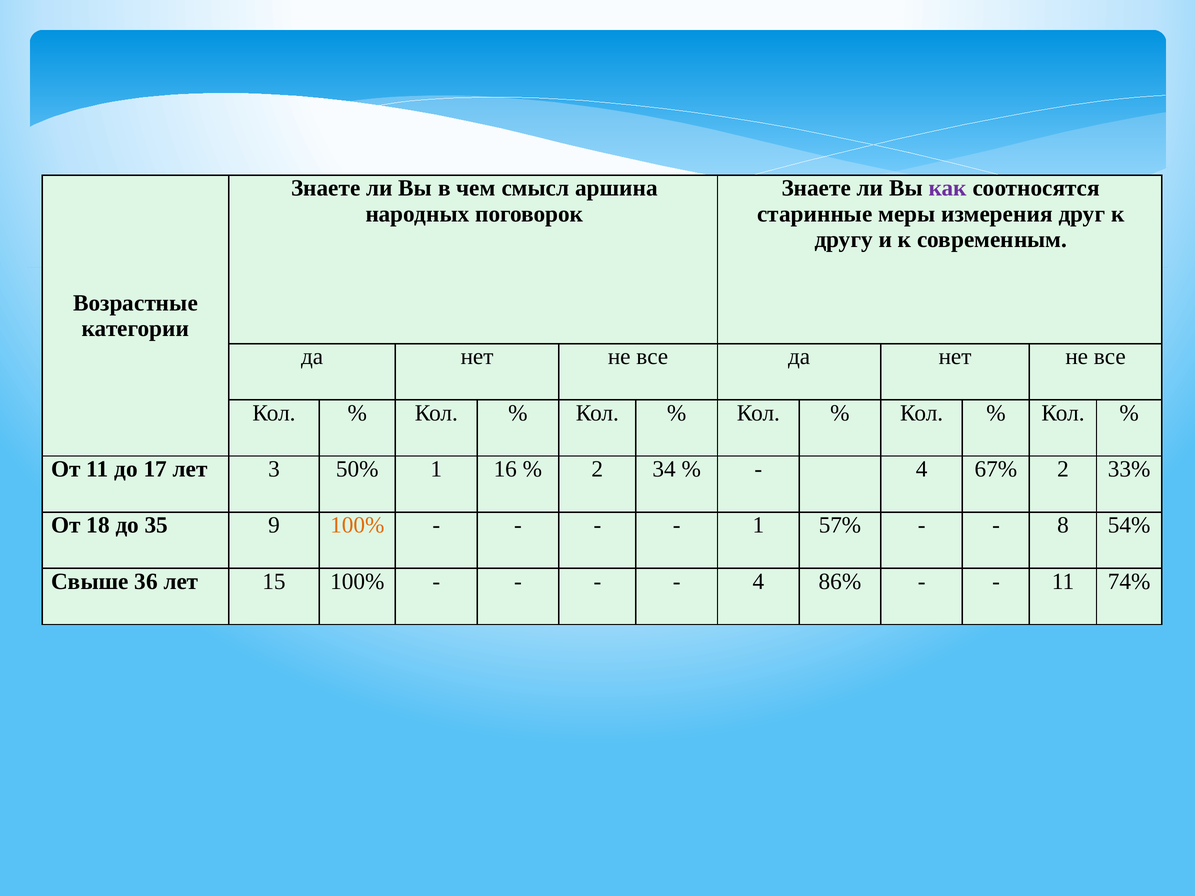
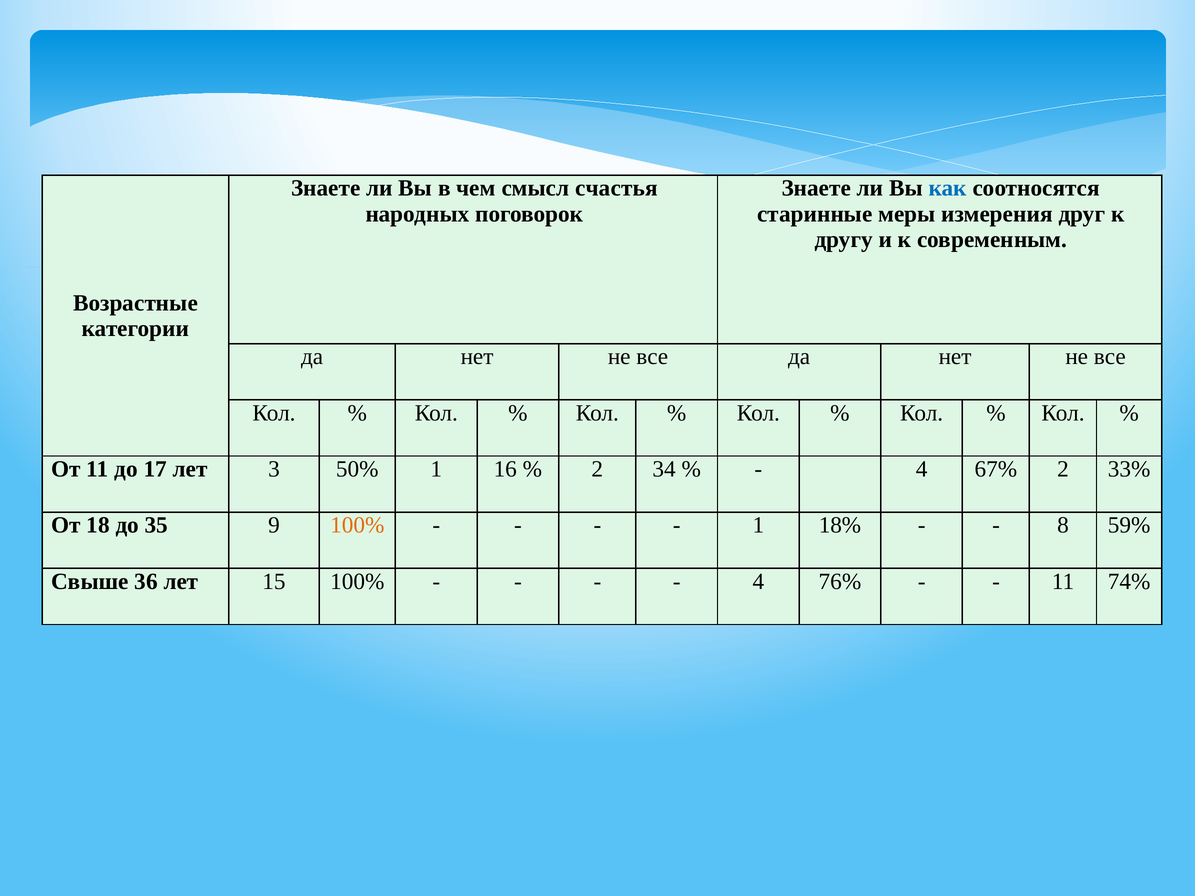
аршина: аршина -> счастья
как colour: purple -> blue
57%: 57% -> 18%
54%: 54% -> 59%
86%: 86% -> 76%
